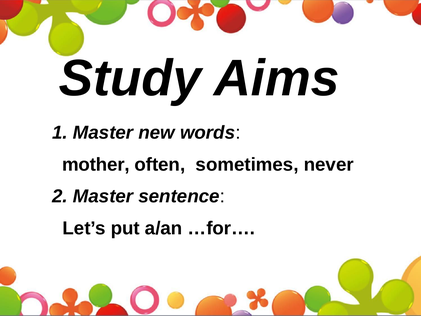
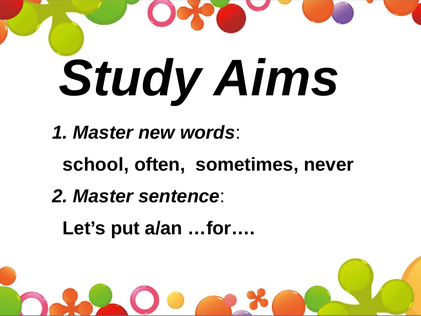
mother: mother -> school
